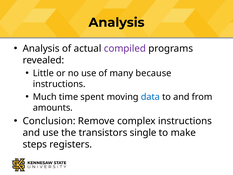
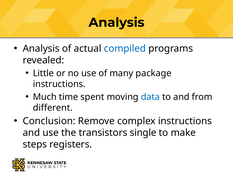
compiled colour: purple -> blue
because: because -> package
amounts: amounts -> different
